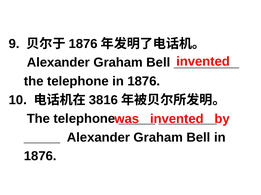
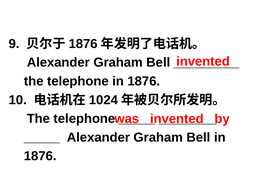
3816: 3816 -> 1024
